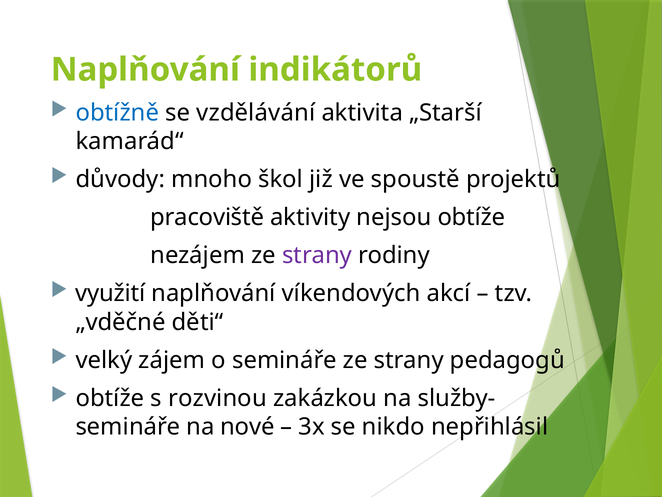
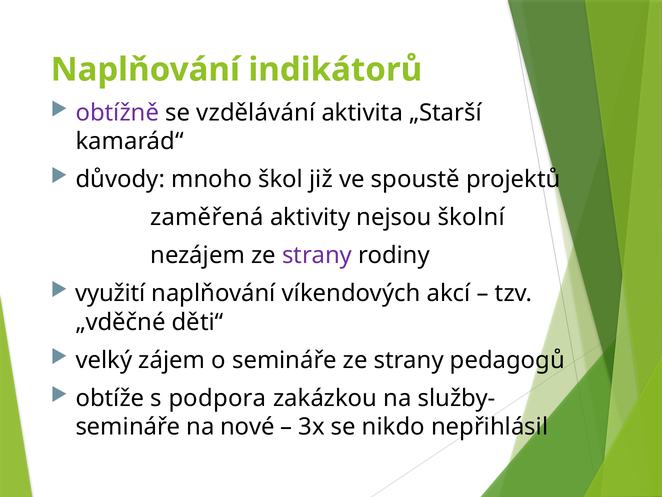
obtížně colour: blue -> purple
pracoviště: pracoviště -> zaměřená
nejsou obtíže: obtíže -> školní
rozvinou: rozvinou -> podpora
